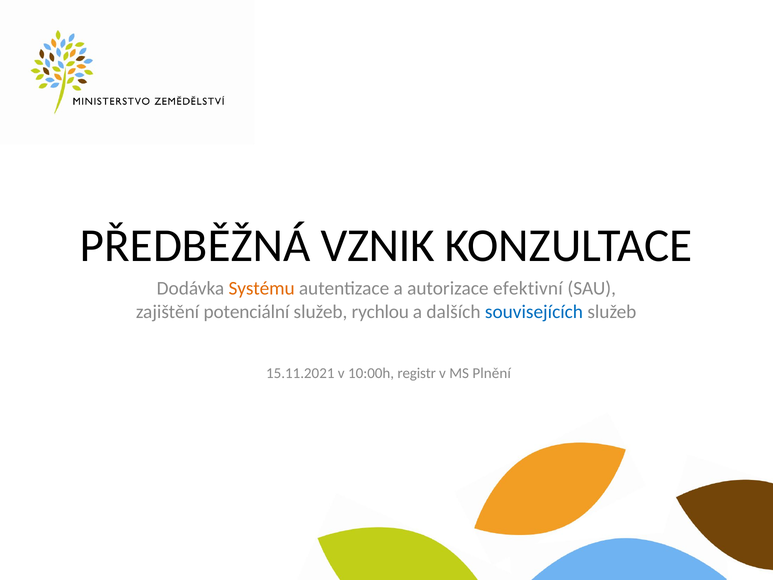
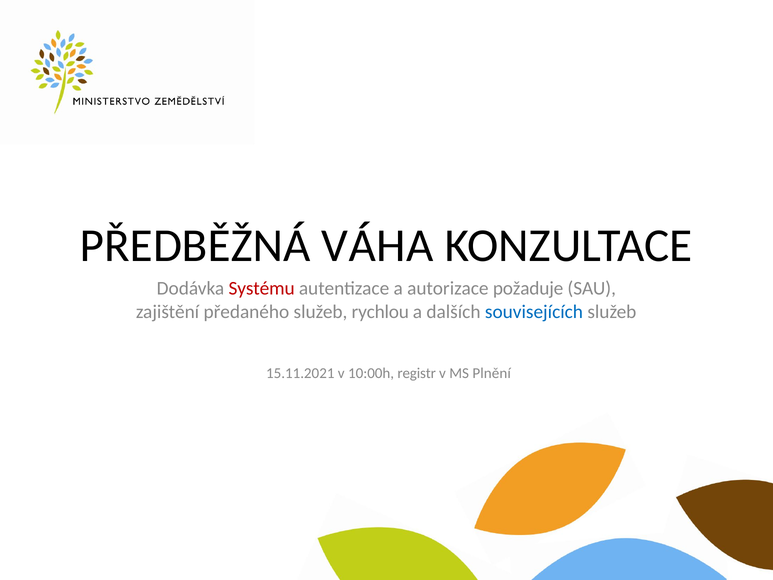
VZNIK: VZNIK -> VÁHA
Systému colour: orange -> red
efektivní: efektivní -> požaduje
potenciální: potenciální -> předaného
